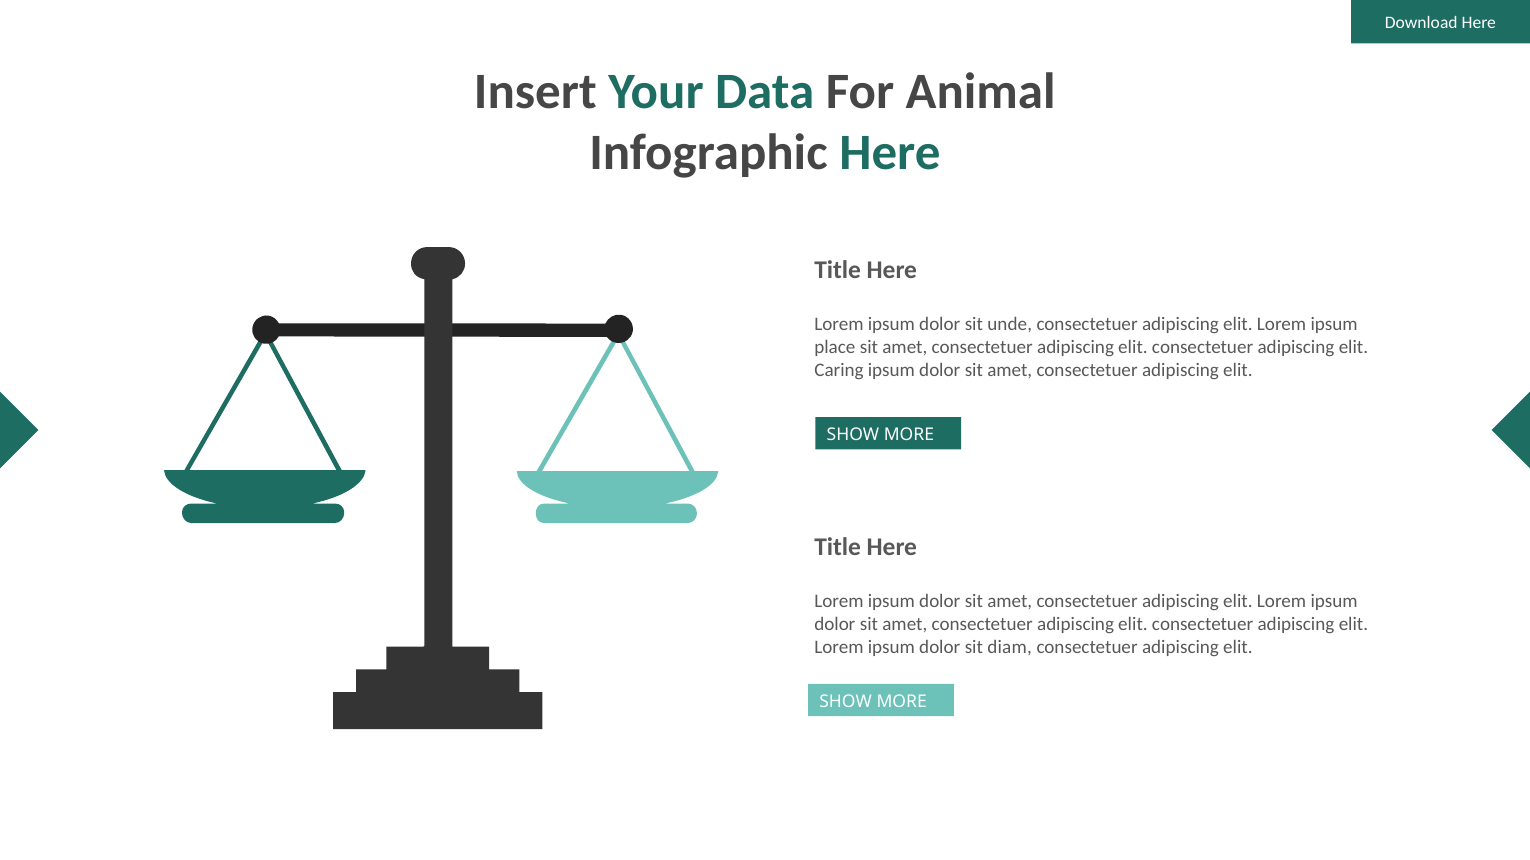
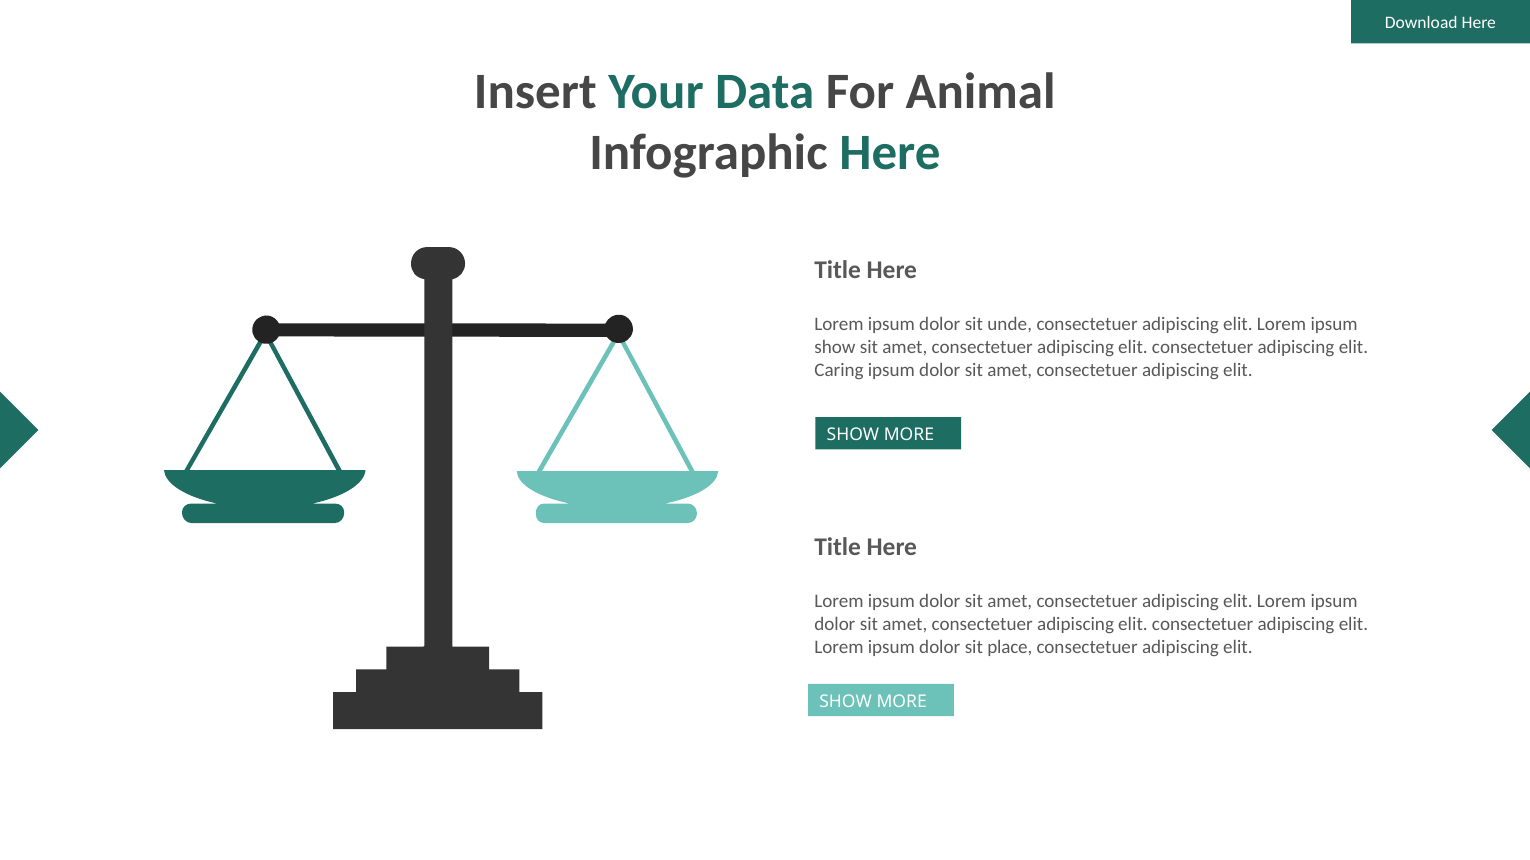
place at (835, 347): place -> show
diam: diam -> place
